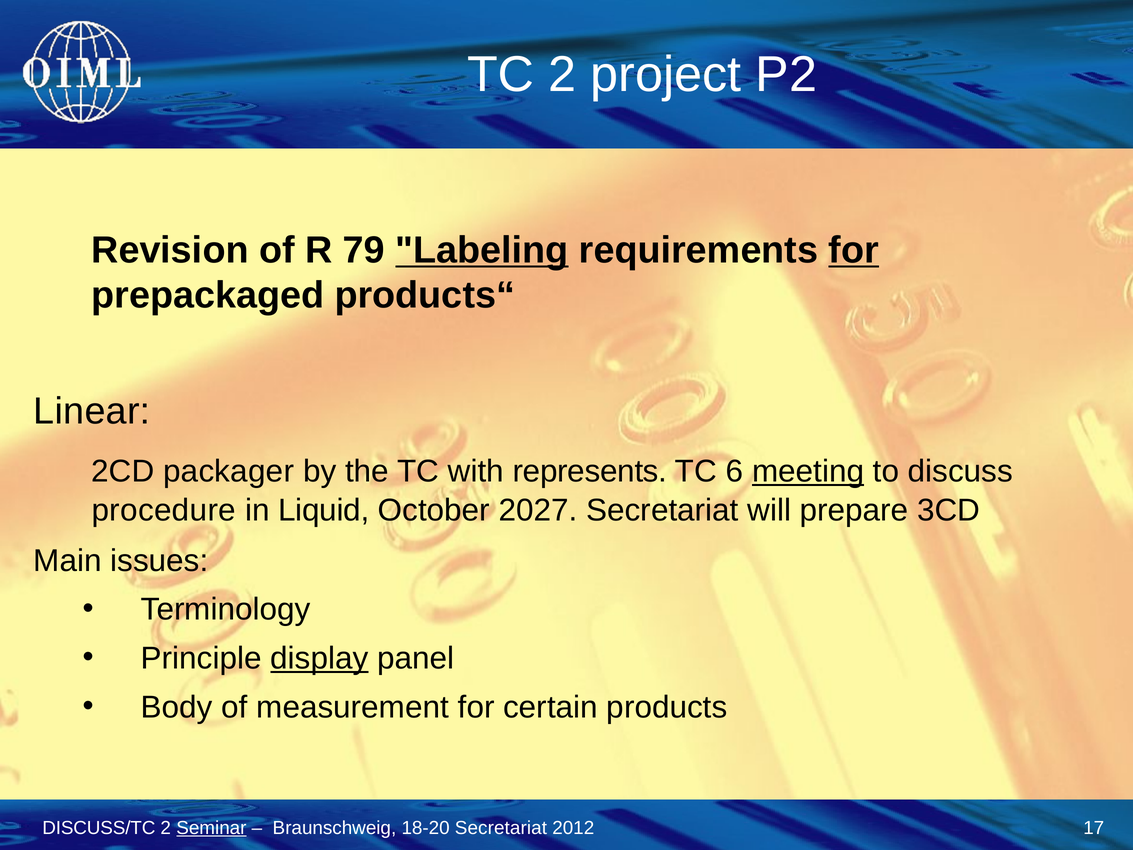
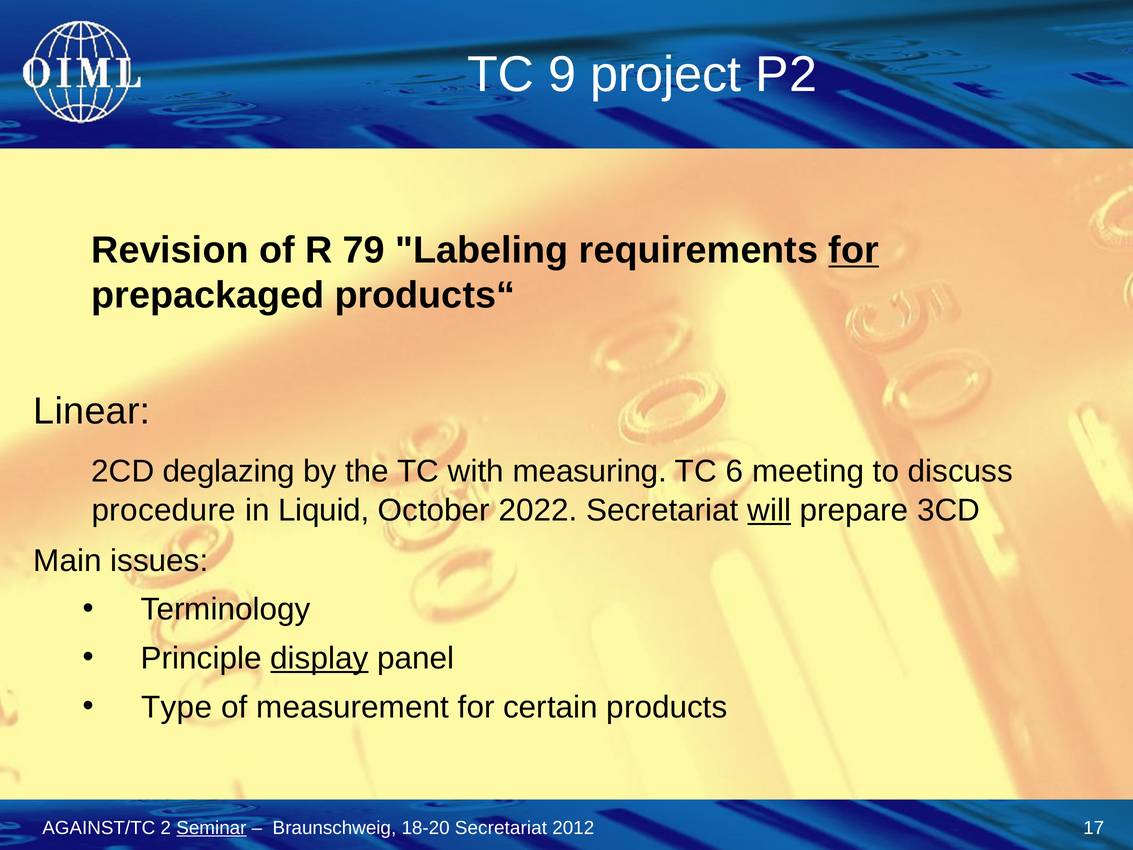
TC 2: 2 -> 9
Labeling underline: present -> none
packager: packager -> deglazing
represents: represents -> measuring
meeting underline: present -> none
2027: 2027 -> 2022
will underline: none -> present
Body: Body -> Type
DISCUSS/TC: DISCUSS/TC -> AGAINST/TC
